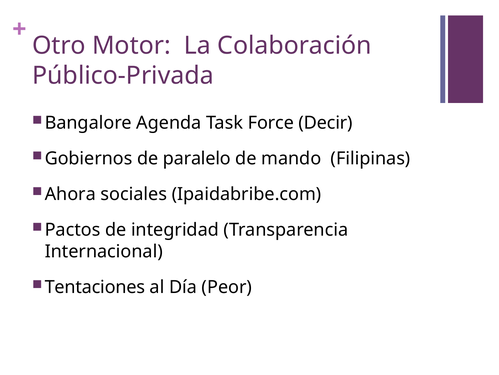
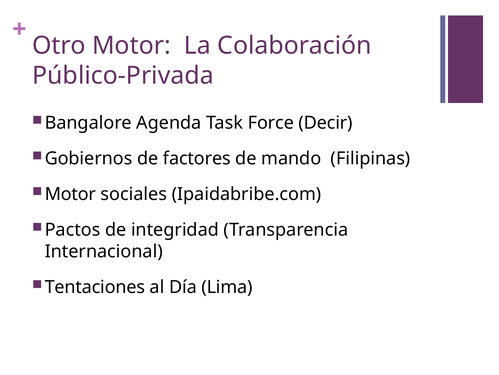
paralelo: paralelo -> factores
Ahora at (70, 194): Ahora -> Motor
Peor: Peor -> Lima
